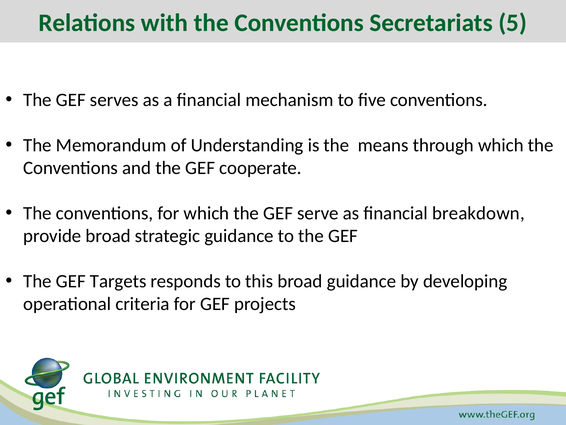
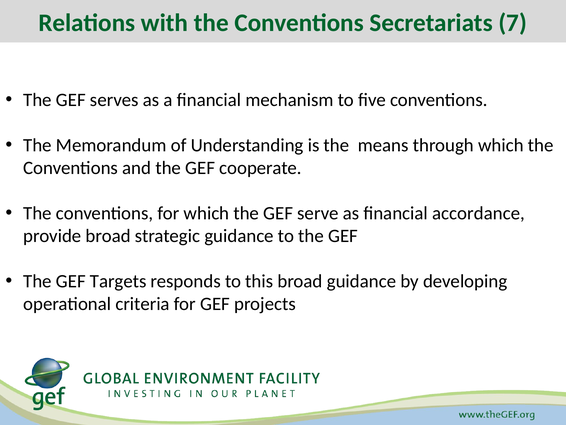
5: 5 -> 7
breakdown: breakdown -> accordance
